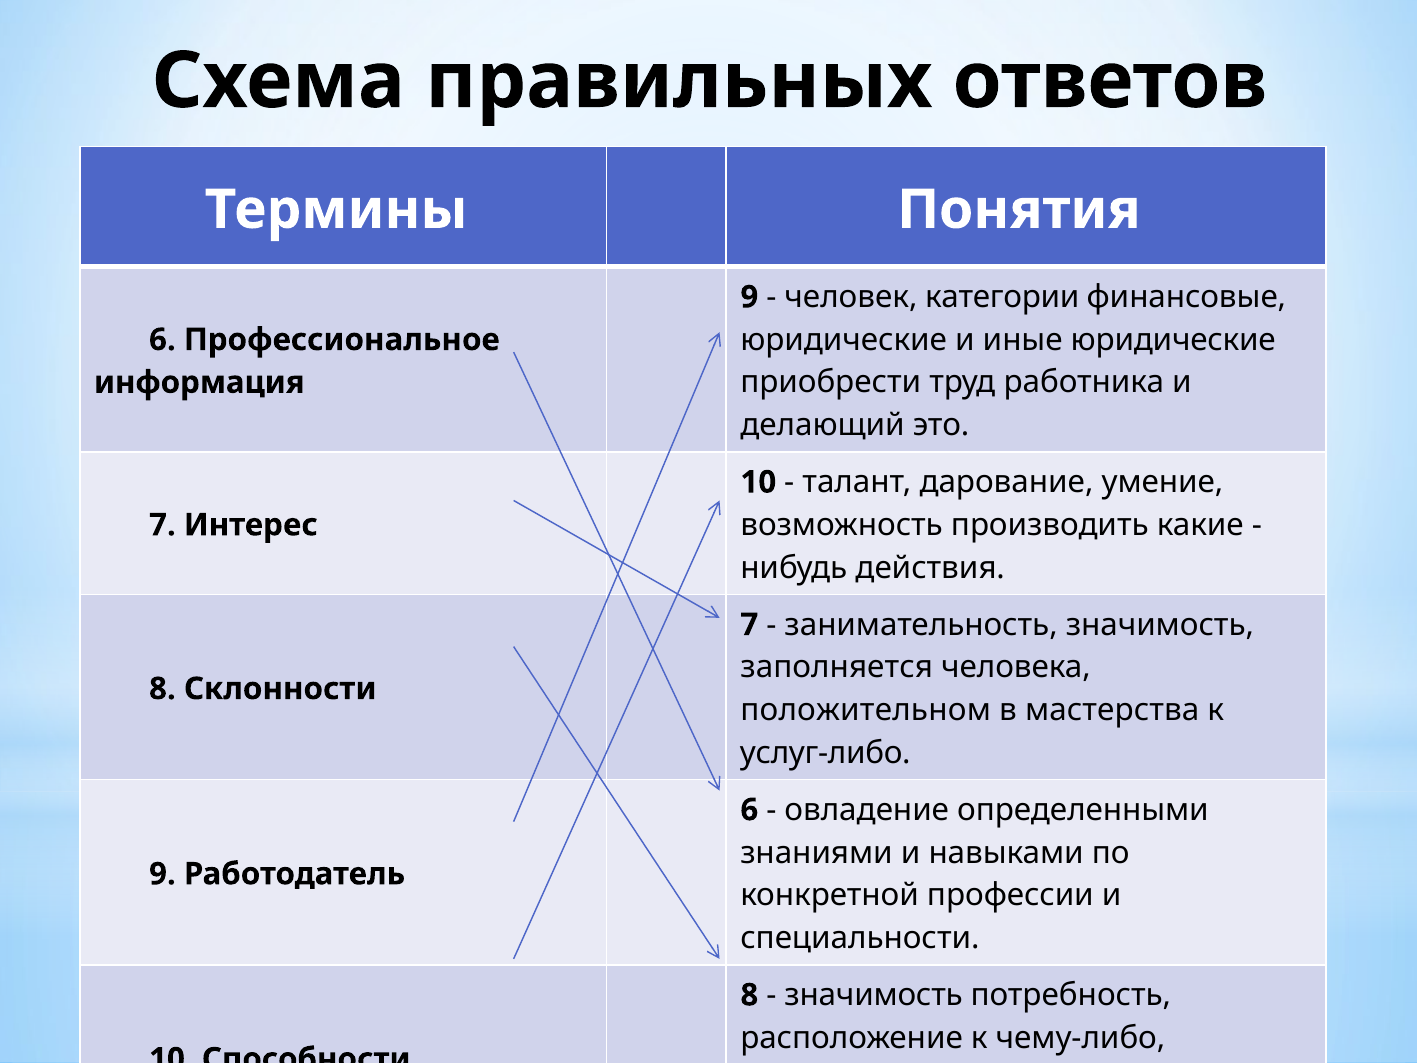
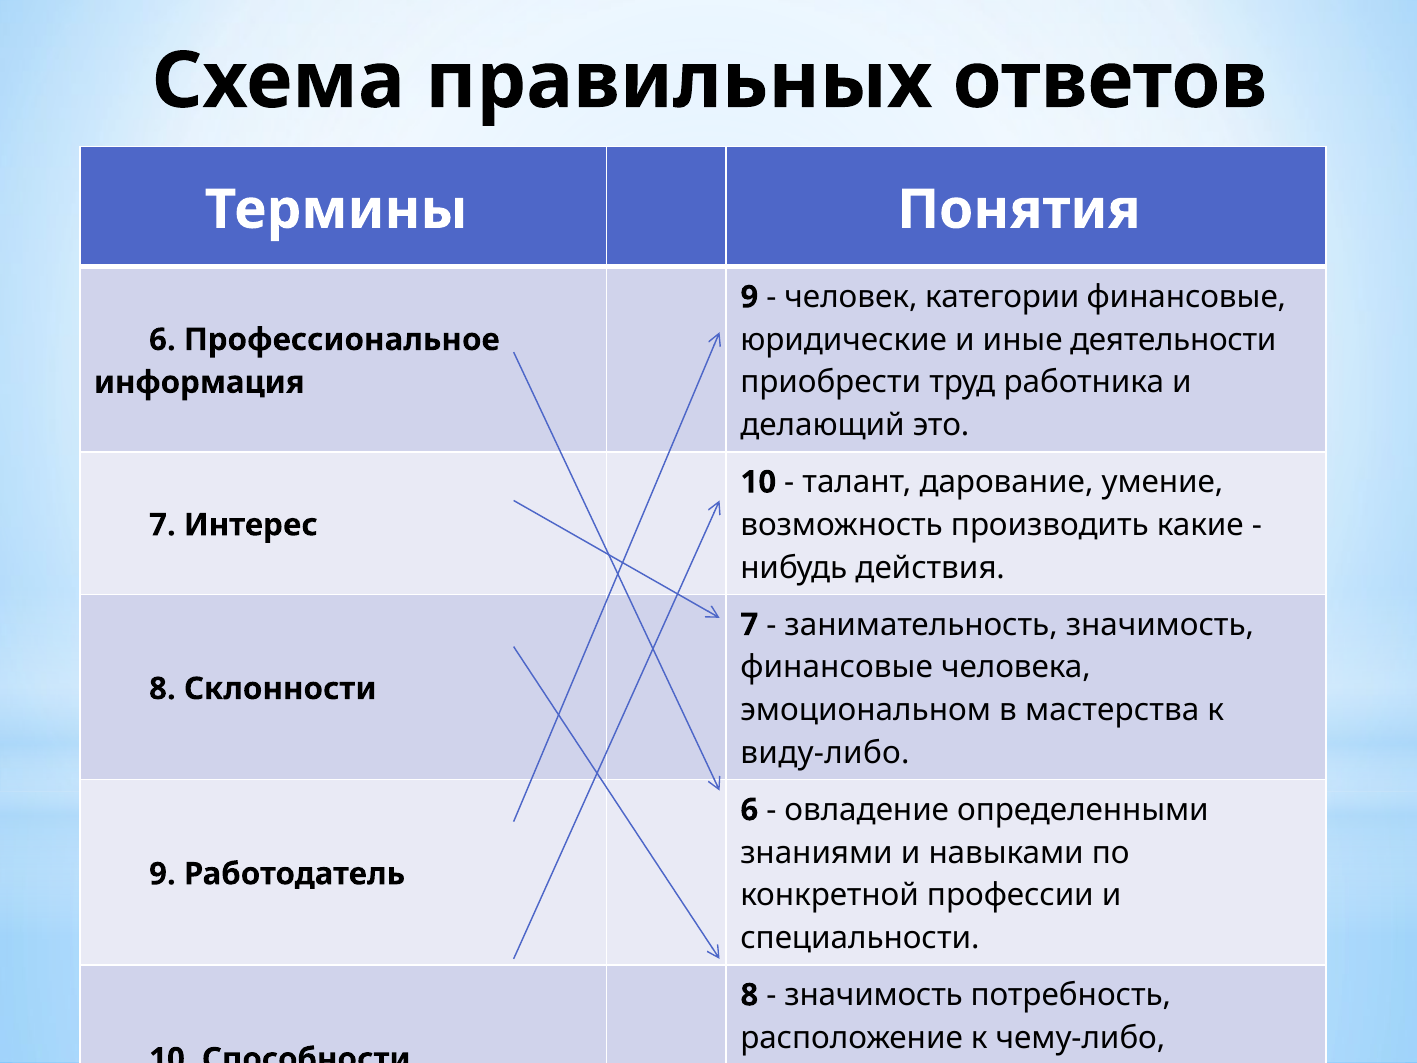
иные юридические: юридические -> деятельности
заполняется at (837, 667): заполняется -> финансовые
положительном: положительном -> эмоциональном
услуг-либо: услуг-либо -> виду-либо
